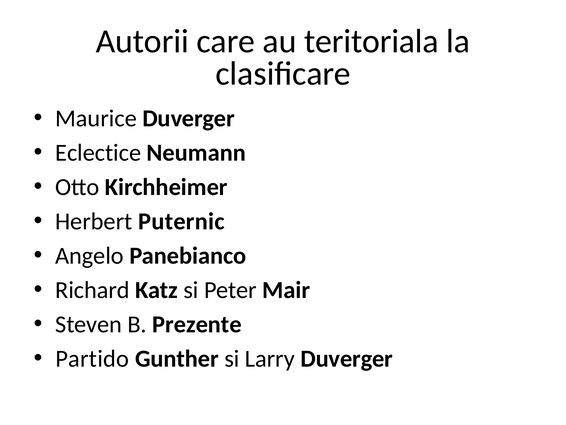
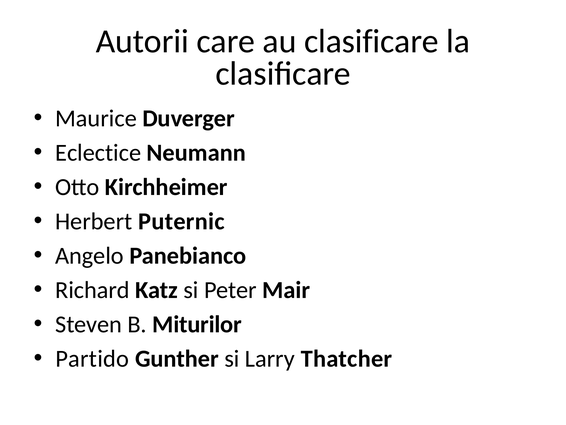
au teritoriala: teritoriala -> clasificare
Prezente: Prezente -> Miturilor
Larry Duverger: Duverger -> Thatcher
